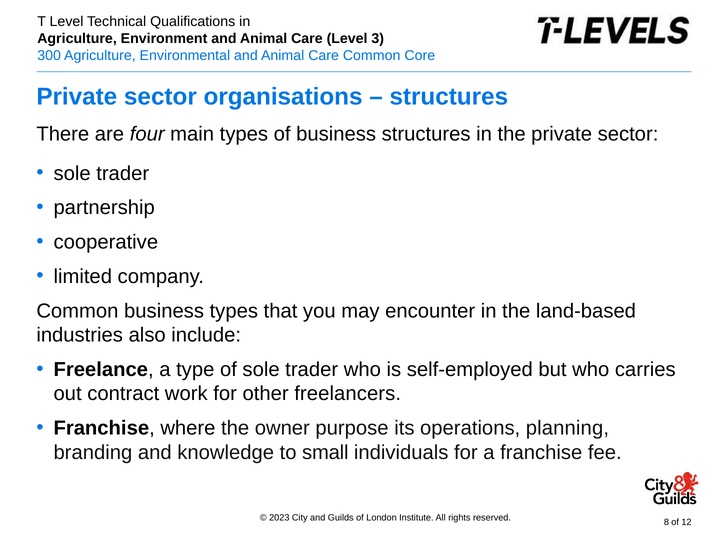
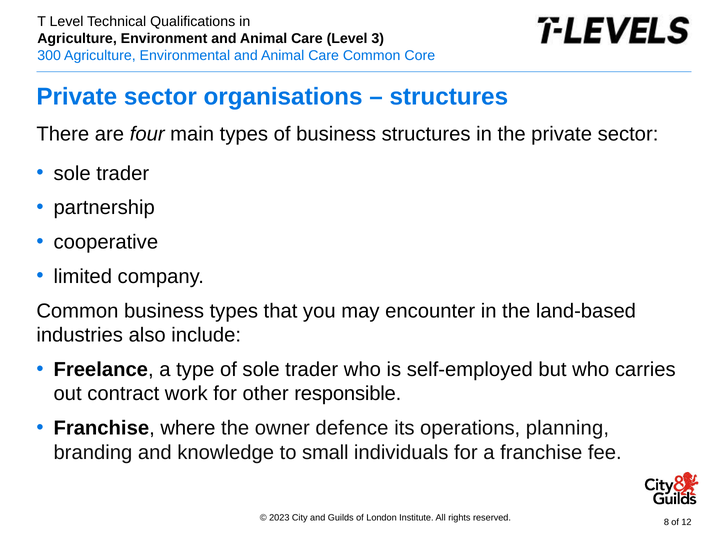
freelancers: freelancers -> responsible
purpose: purpose -> defence
